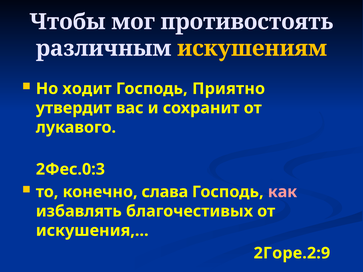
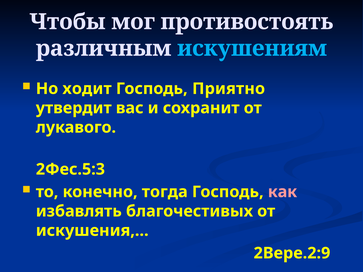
искушениям colour: yellow -> light blue
2Фес.0:3: 2Фес.0:3 -> 2Фес.5:3
слава: слава -> тогда
2Горе.2:9: 2Горе.2:9 -> 2Вере.2:9
